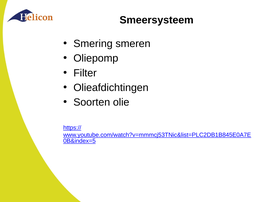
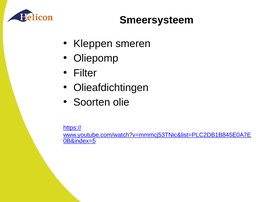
Smering: Smering -> Kleppen
